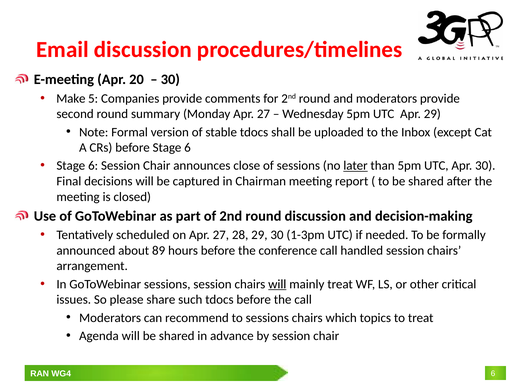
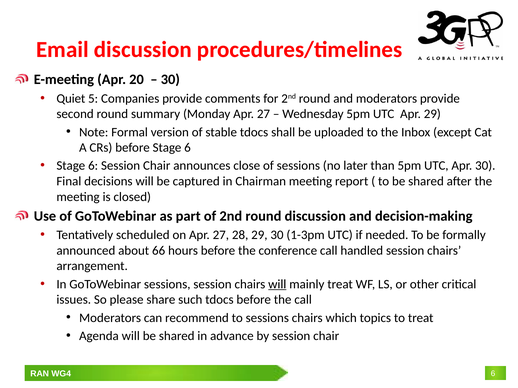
Make: Make -> Quiet
later underline: present -> none
89: 89 -> 66
